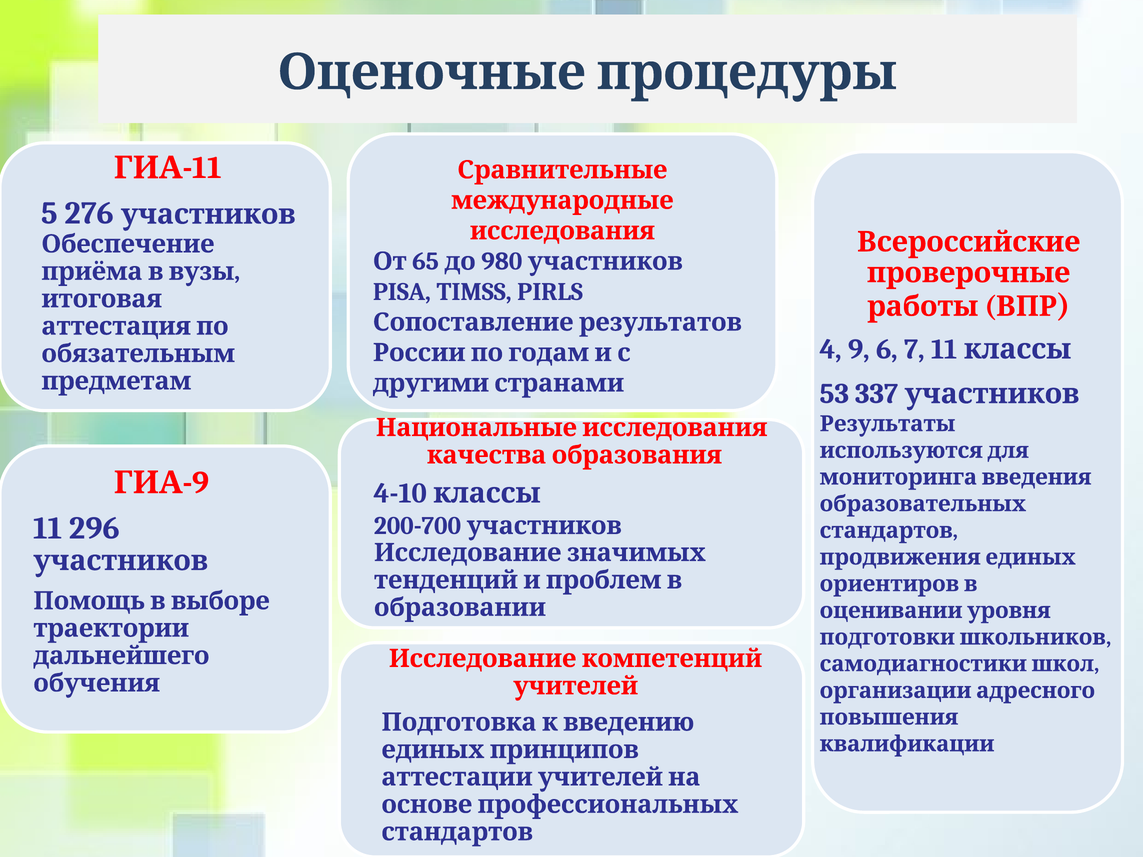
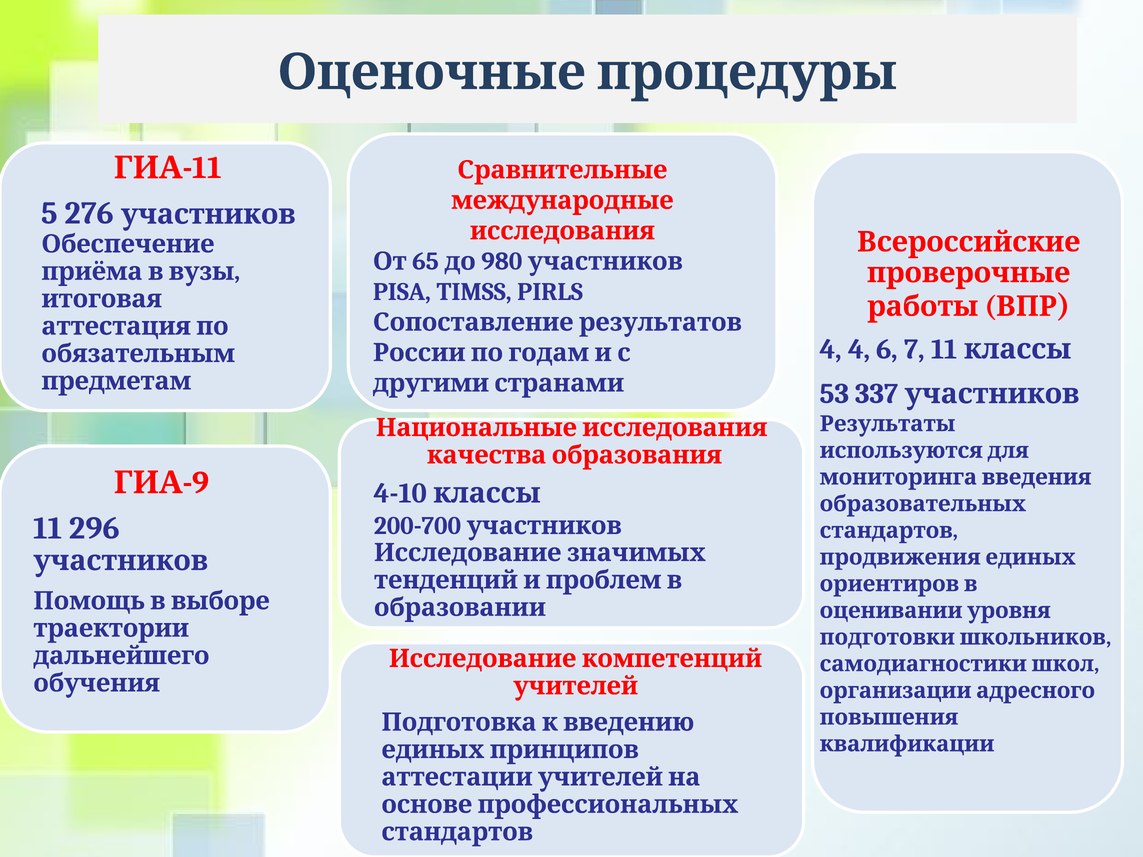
4 9: 9 -> 4
